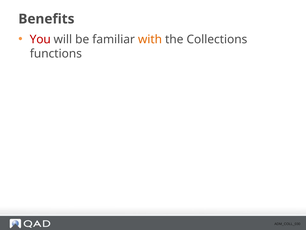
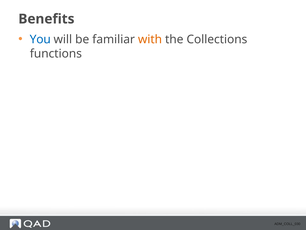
You colour: red -> blue
